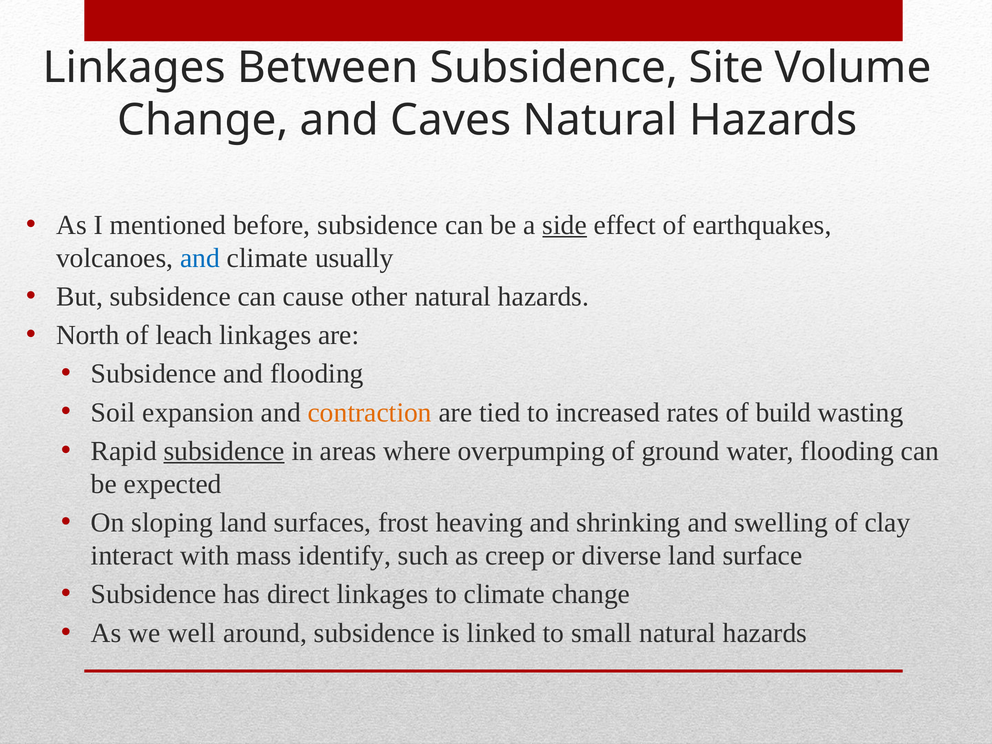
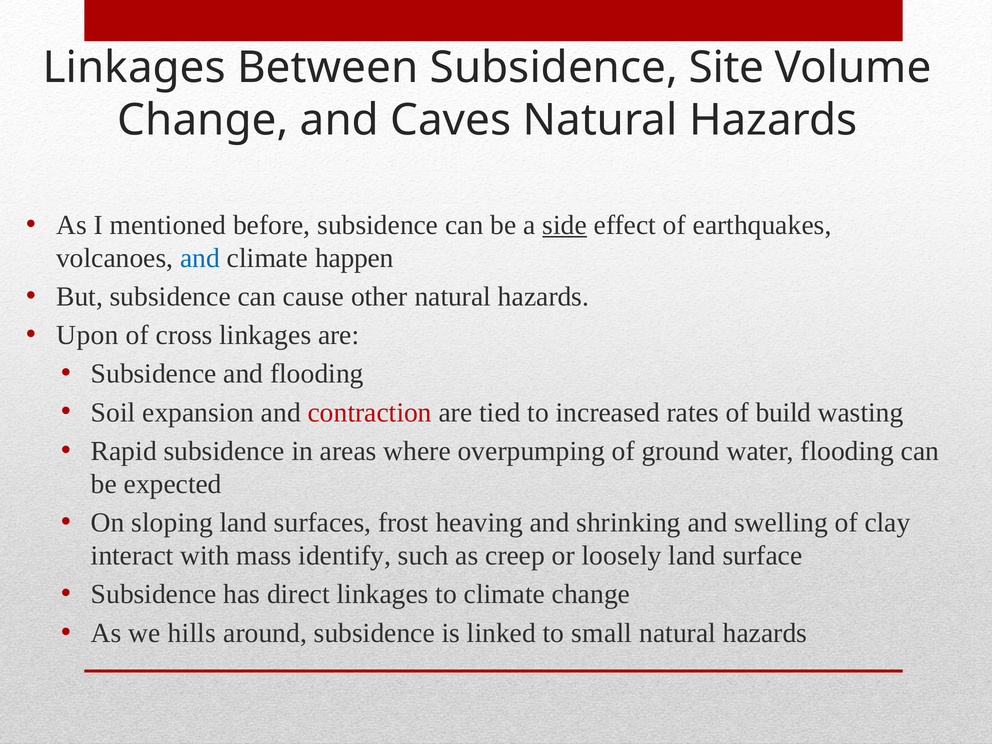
usually: usually -> happen
North: North -> Upon
leach: leach -> cross
contraction colour: orange -> red
subsidence at (224, 451) underline: present -> none
diverse: diverse -> loosely
well: well -> hills
